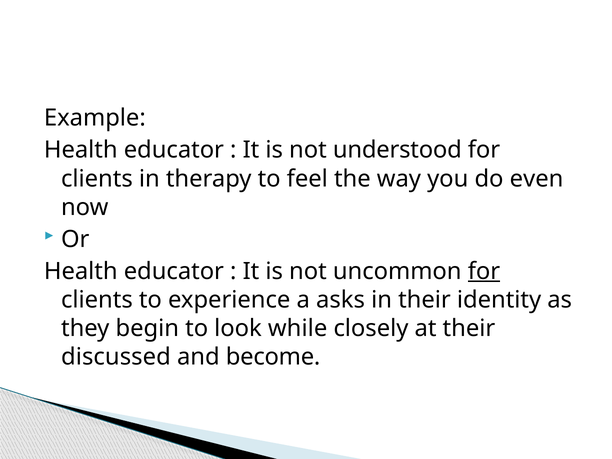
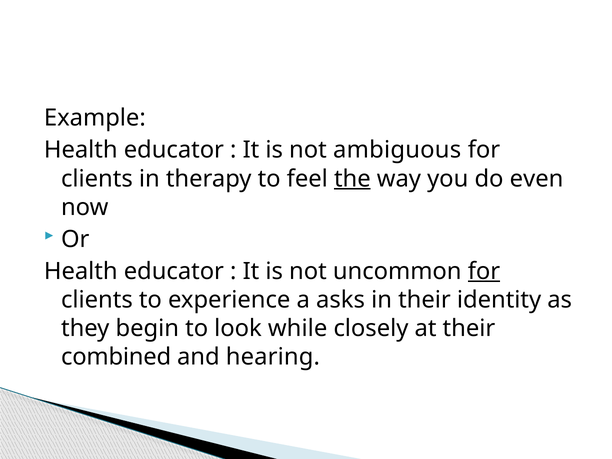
understood: understood -> ambiguous
the underline: none -> present
discussed: discussed -> combined
become: become -> hearing
